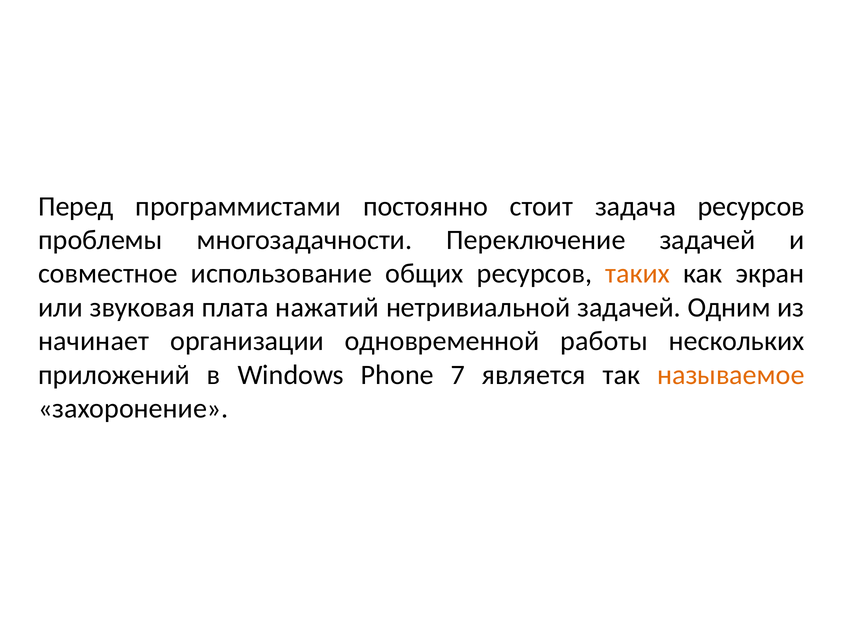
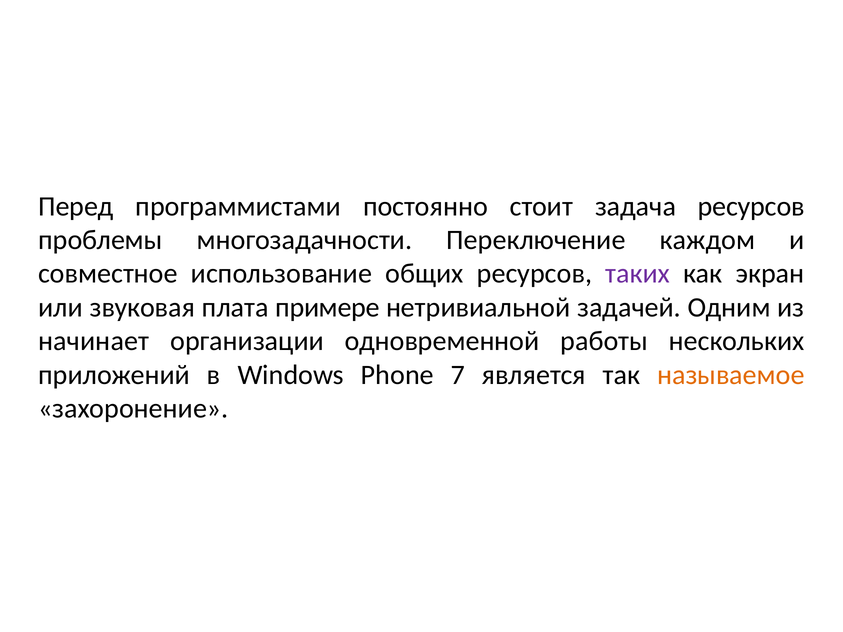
Переключение задачей: задачей -> каждом
таких colour: orange -> purple
нажатий: нажатий -> примере
